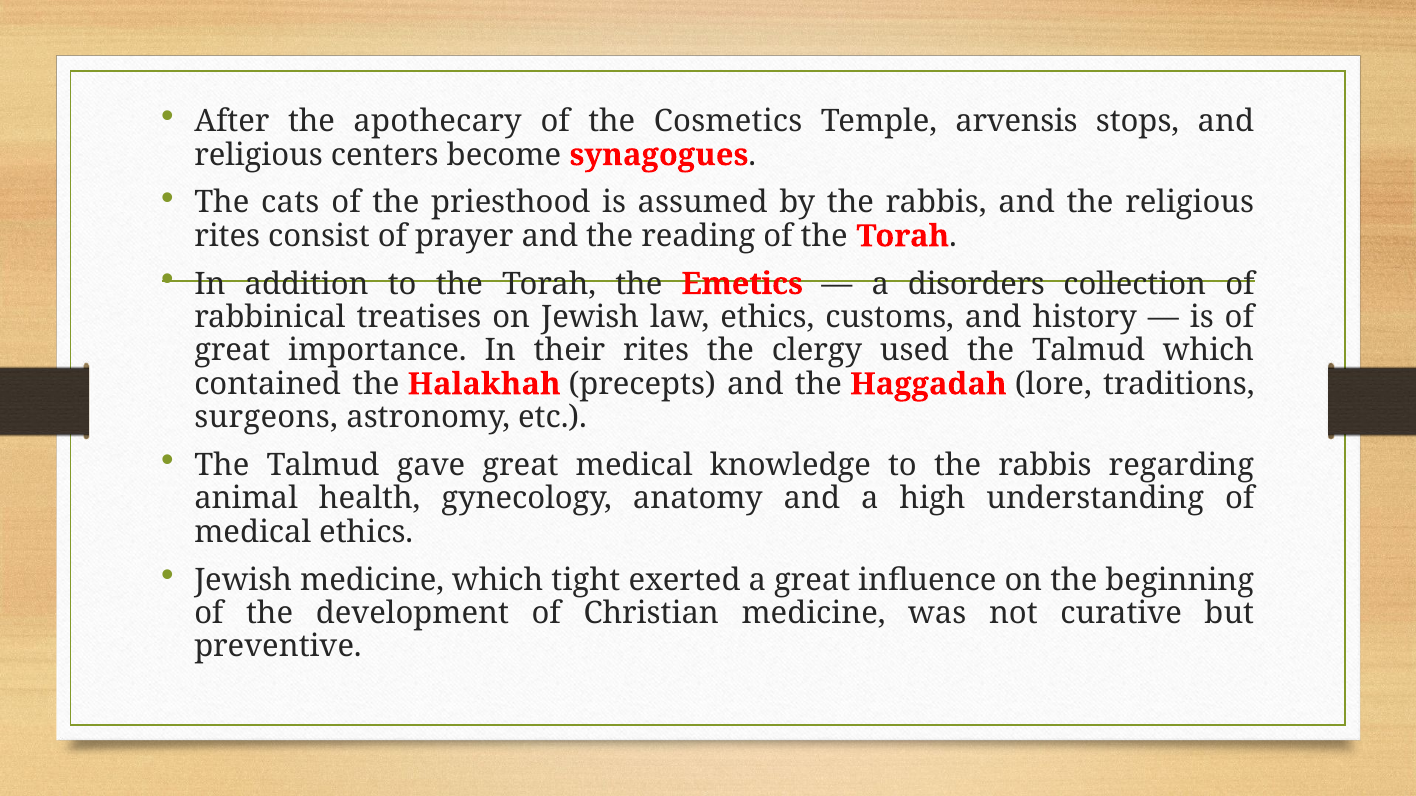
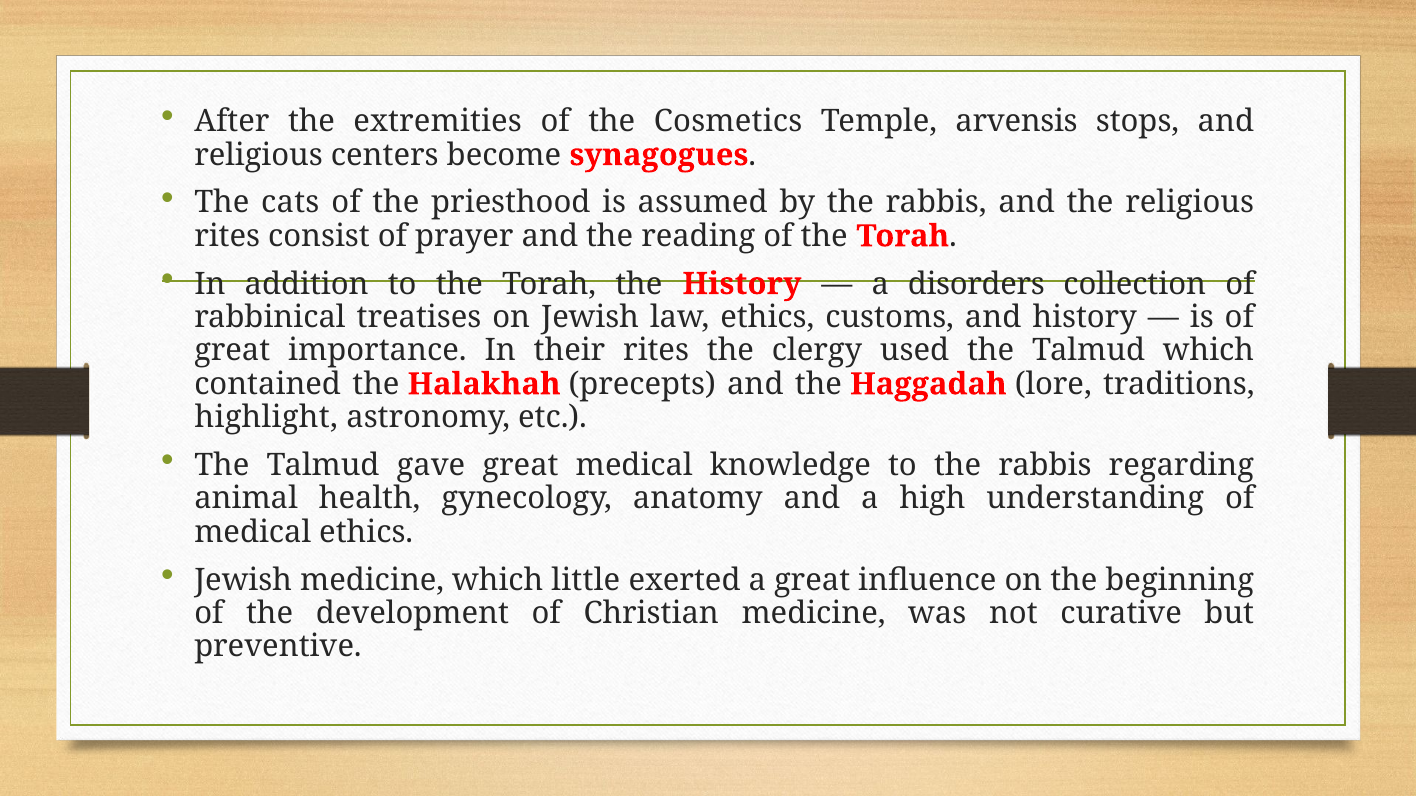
apothecary: apothecary -> extremities
the Emetics: Emetics -> History
surgeons: surgeons -> highlight
tight: tight -> little
